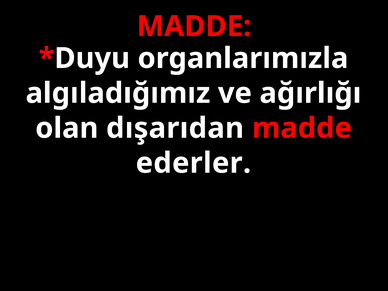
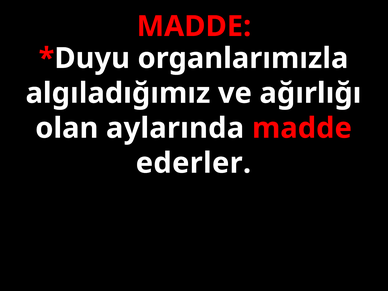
dışarıdan: dışarıdan -> aylarında
